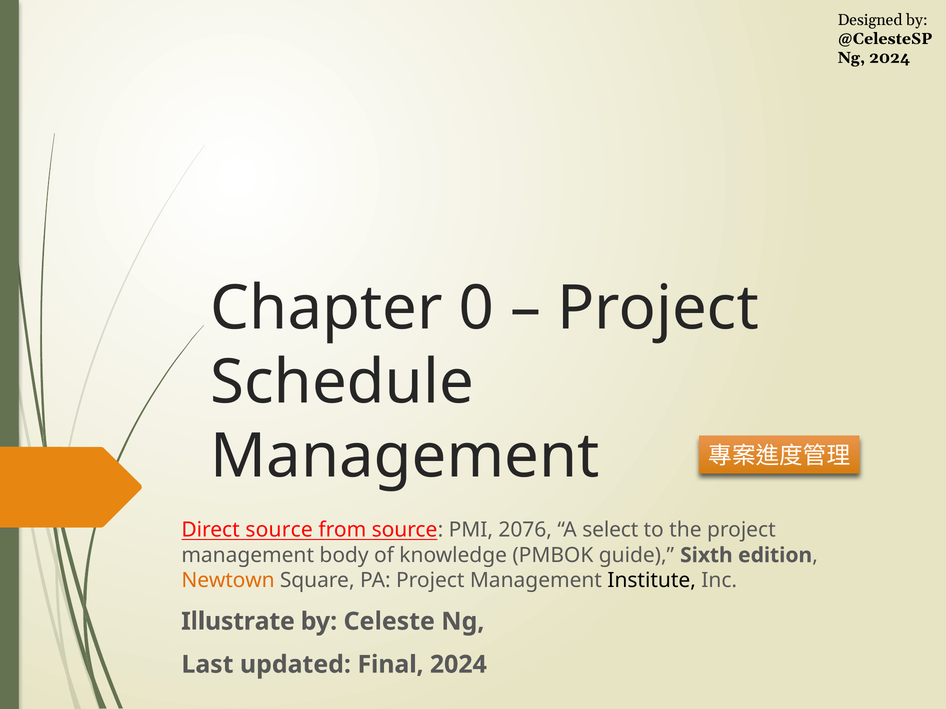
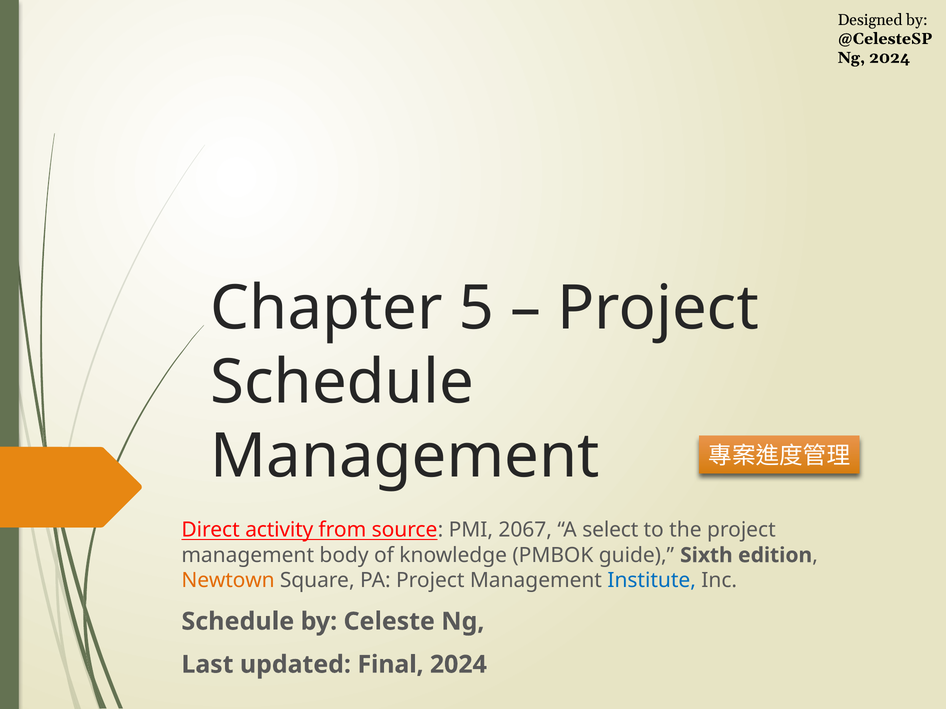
0: 0 -> 5
Direct source: source -> activity
2076: 2076 -> 2067
Institute colour: black -> blue
Illustrate at (238, 622): Illustrate -> Schedule
